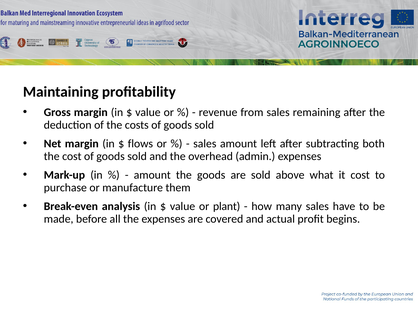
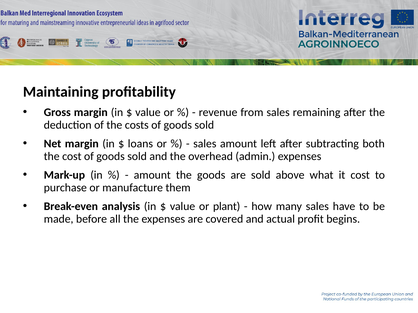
flows: flows -> loans
